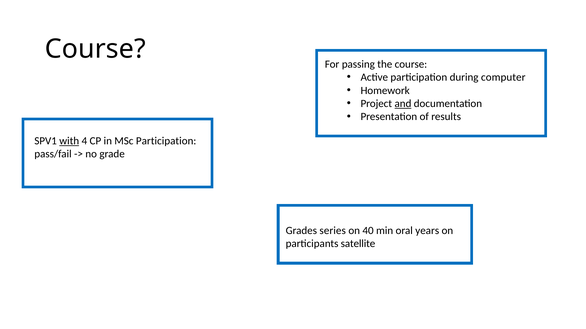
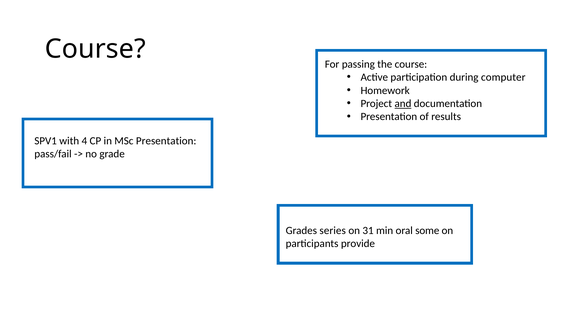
with underline: present -> none
MSc Participation: Participation -> Presentation
40: 40 -> 31
years: years -> some
satellite: satellite -> provide
